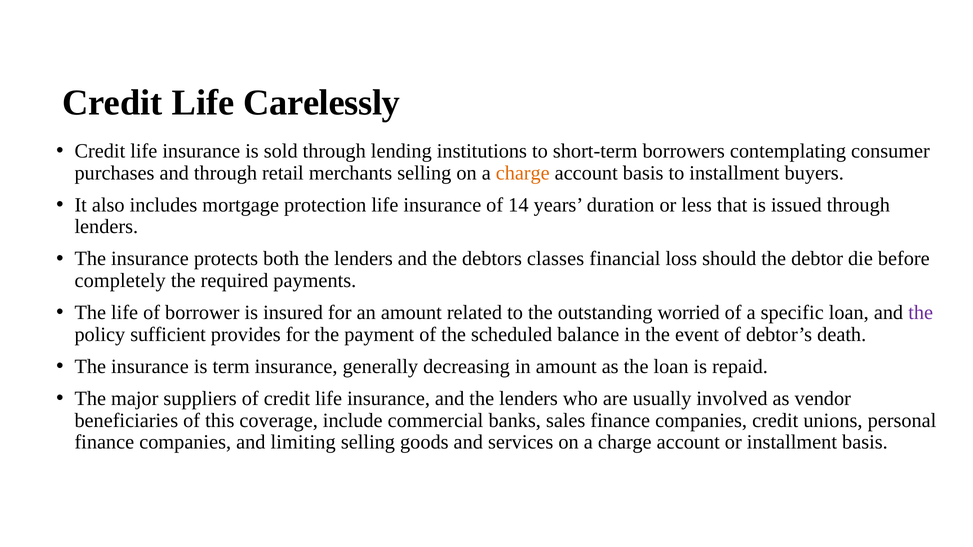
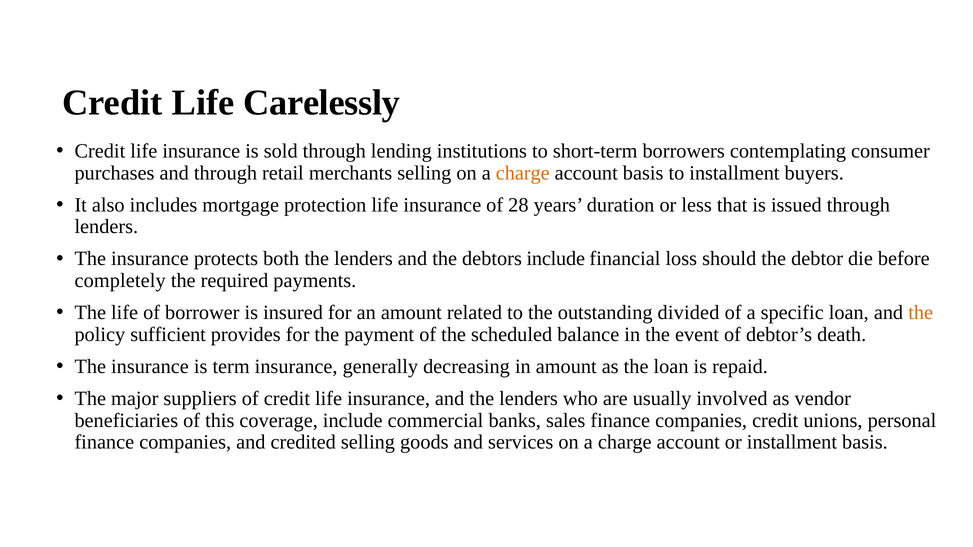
14: 14 -> 28
debtors classes: classes -> include
worried: worried -> divided
the at (921, 313) colour: purple -> orange
limiting: limiting -> credited
